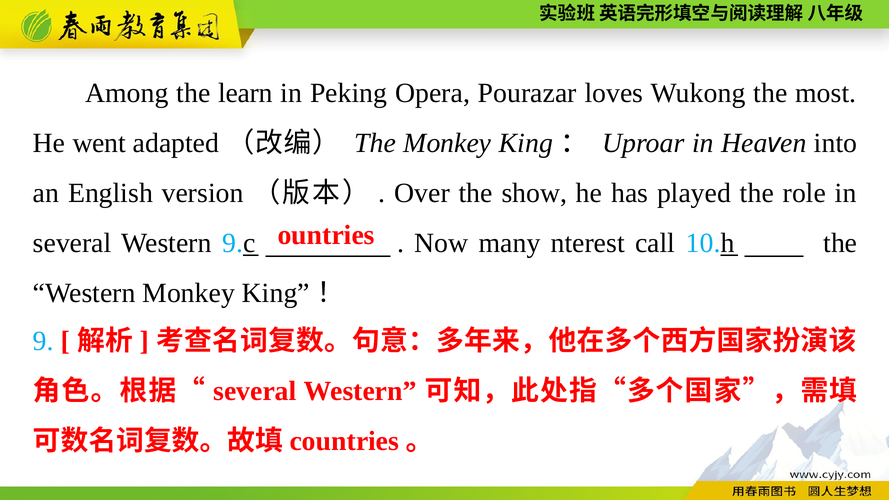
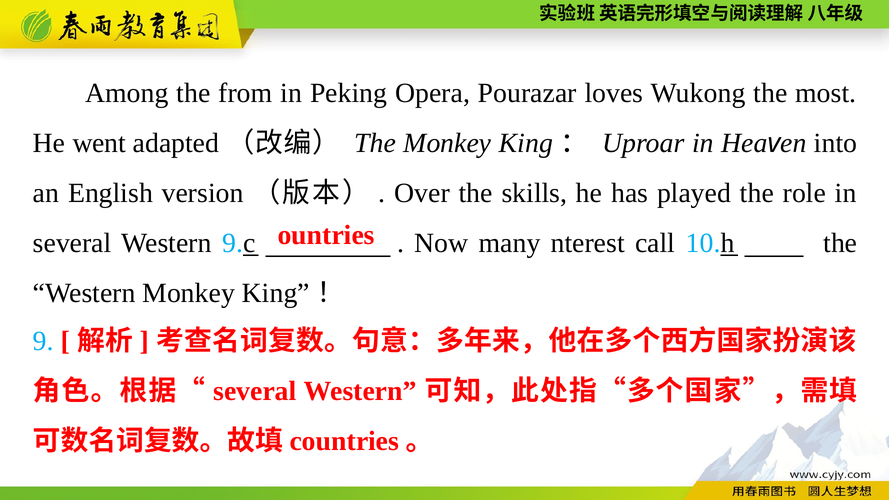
learn: learn -> from
show: show -> skills
